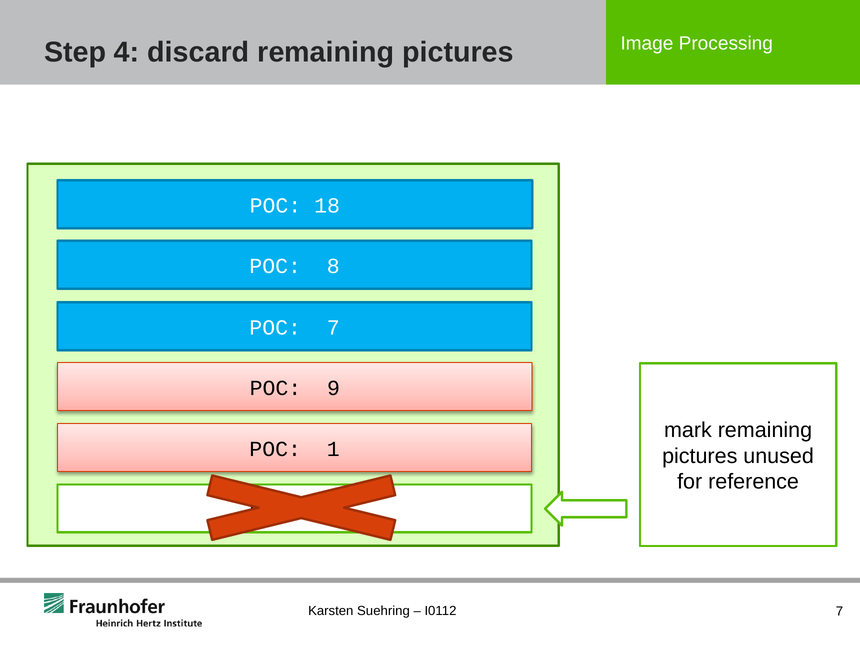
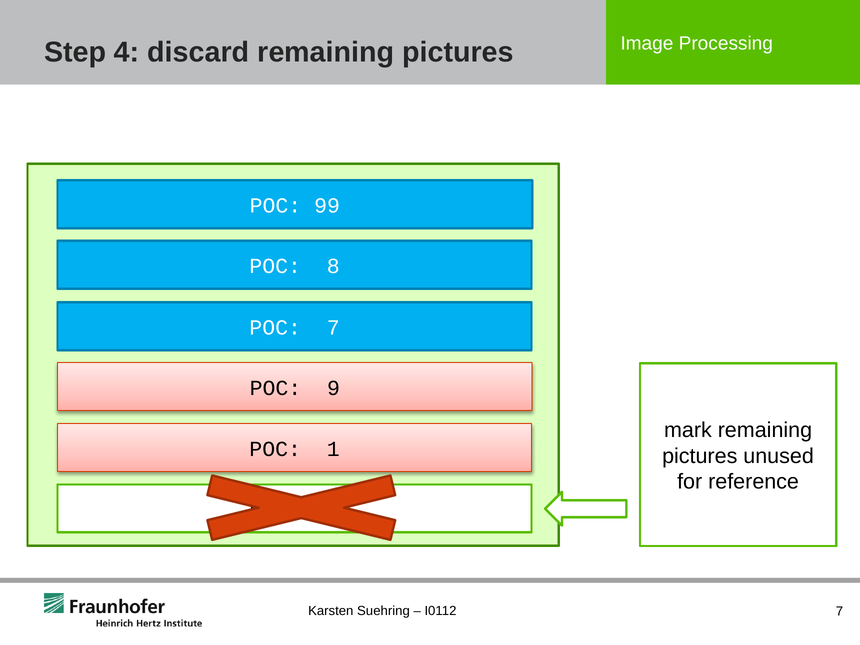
18: 18 -> 99
